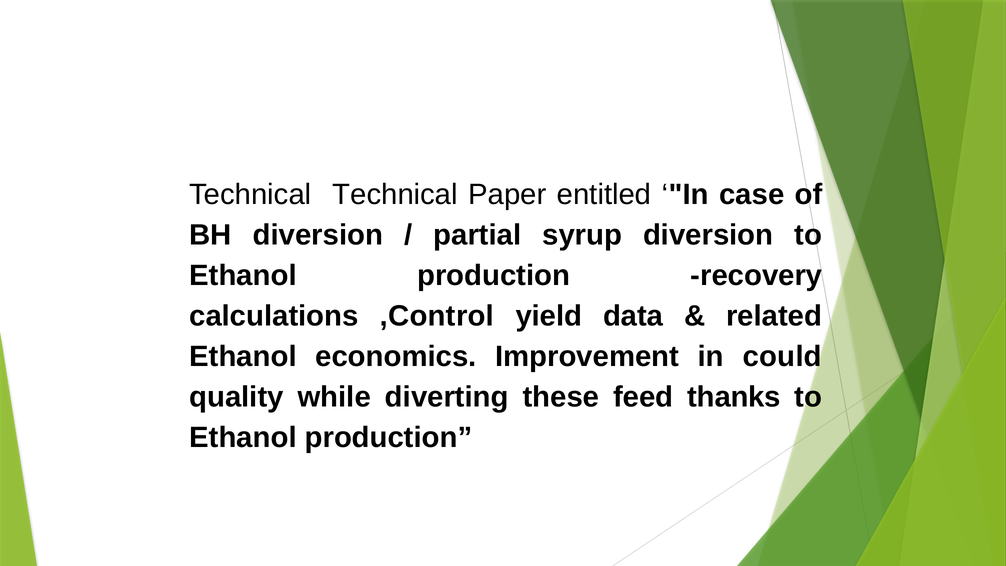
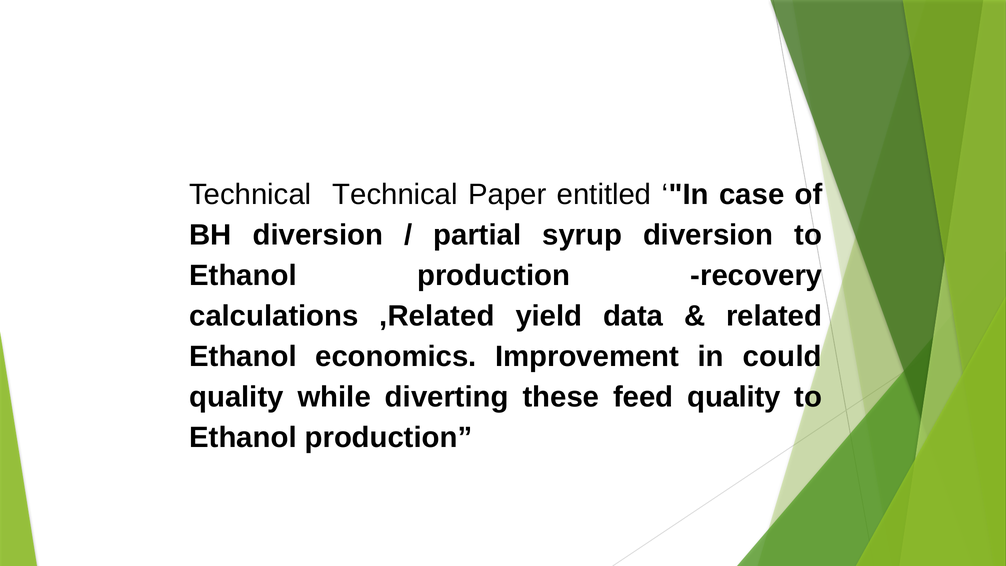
,Control: ,Control -> ,Related
feed thanks: thanks -> quality
